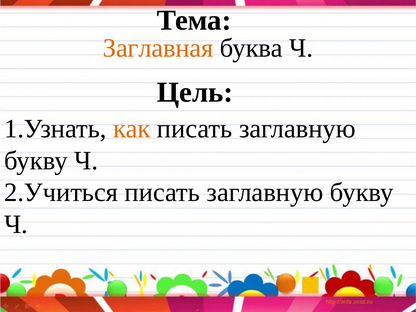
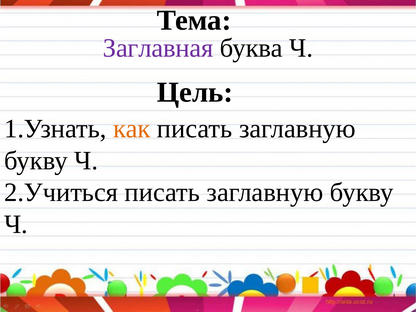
Заглавная colour: orange -> purple
